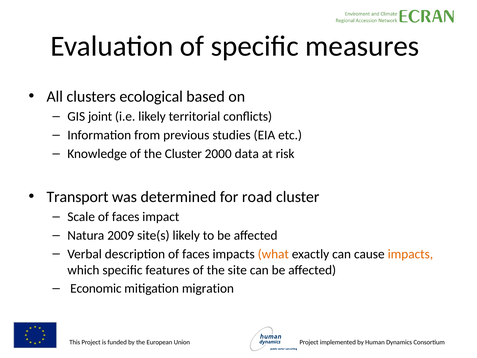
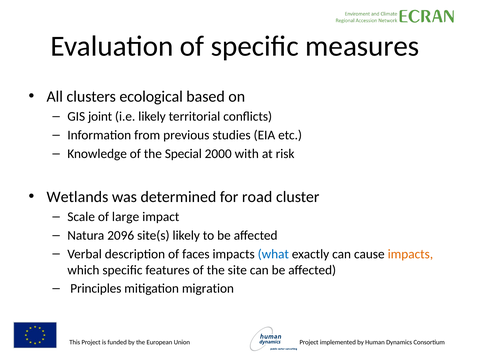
the Cluster: Cluster -> Special
data: data -> with
Transport: Transport -> Wetlands
Scale of faces: faces -> large
2009: 2009 -> 2096
what colour: orange -> blue
Economic: Economic -> Principles
